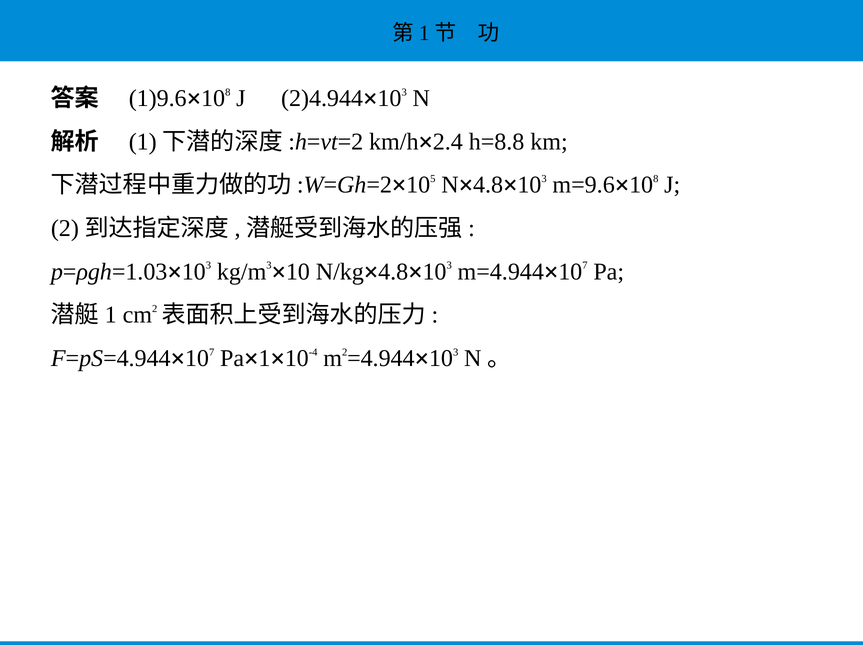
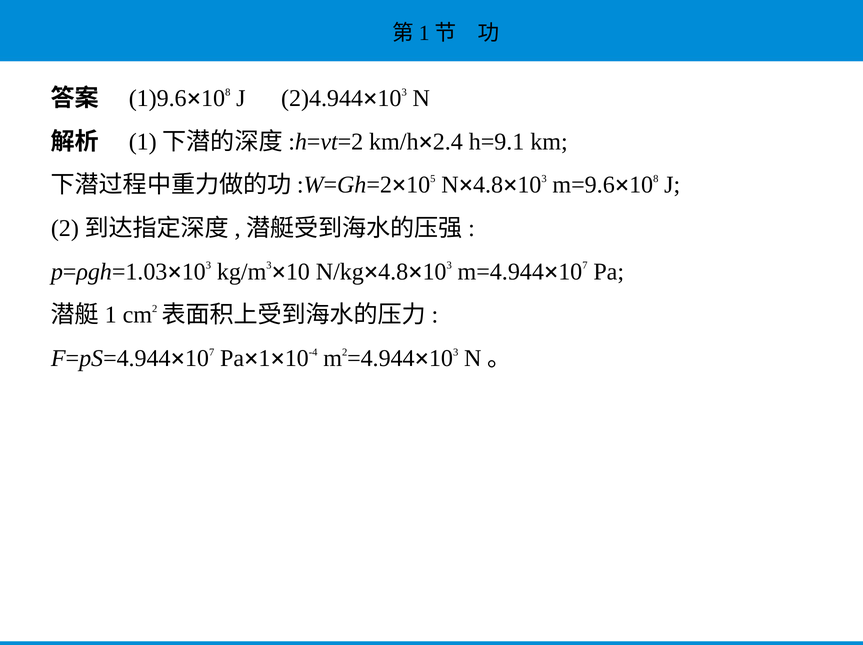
h=8.8: h=8.8 -> h=9.1
